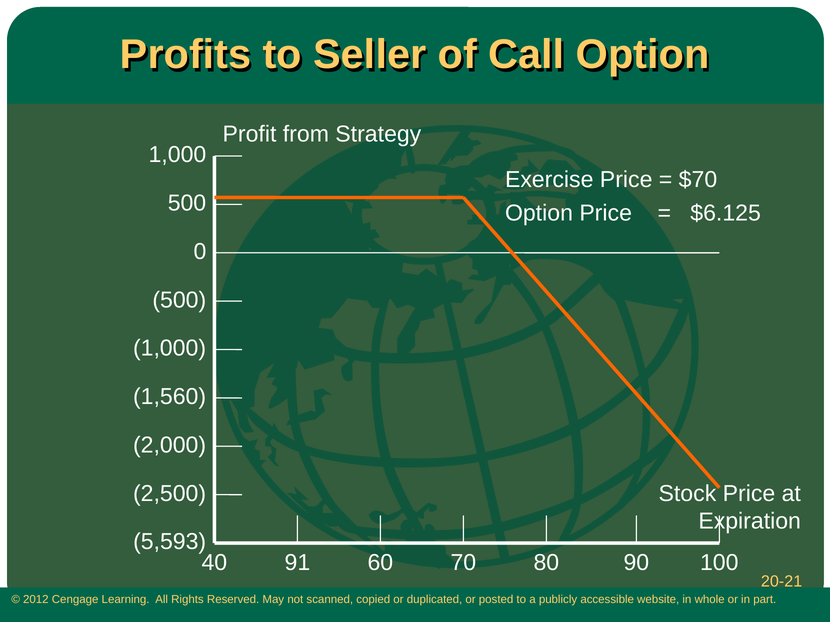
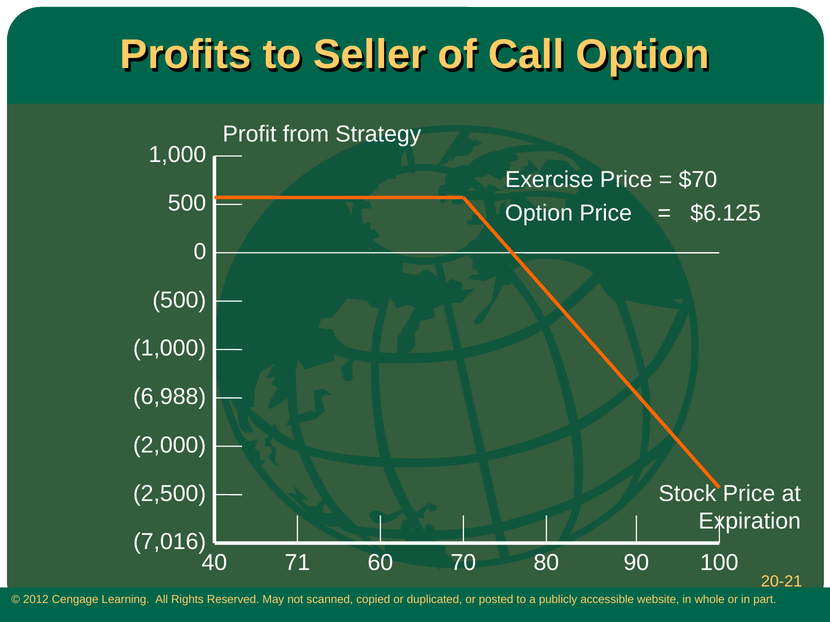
1,560: 1,560 -> 6,988
5,593: 5,593 -> 7,016
91: 91 -> 71
